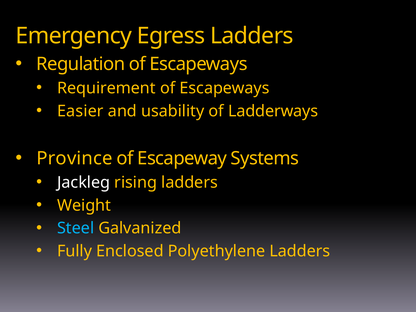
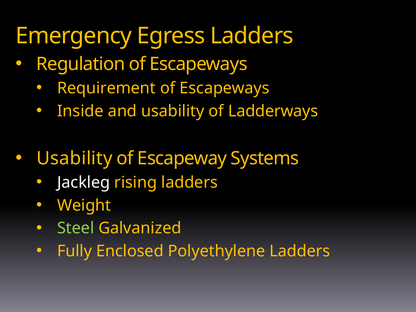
Easier: Easier -> Inside
Province at (75, 158): Province -> Usability
Steel colour: light blue -> light green
